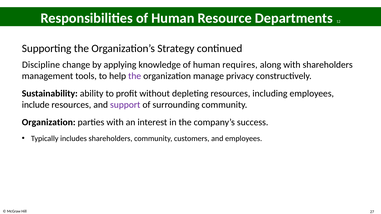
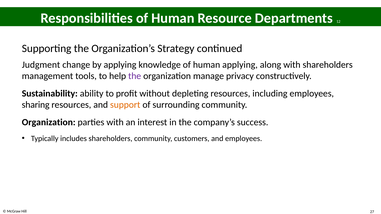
Discipline: Discipline -> Judgment
human requires: requires -> applying
include: include -> sharing
support colour: purple -> orange
